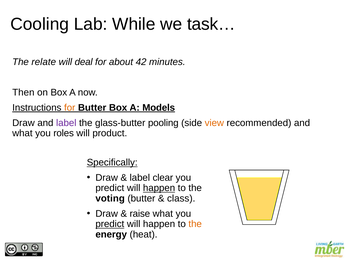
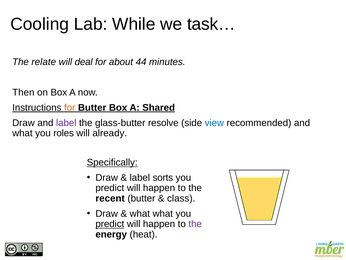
42: 42 -> 44
Models: Models -> Shared
pooling: pooling -> resolve
view colour: orange -> blue
product: product -> already
clear: clear -> sorts
happen at (159, 188) underline: present -> none
voting: voting -> recent
raise at (140, 213): raise -> what
the at (195, 224) colour: orange -> purple
